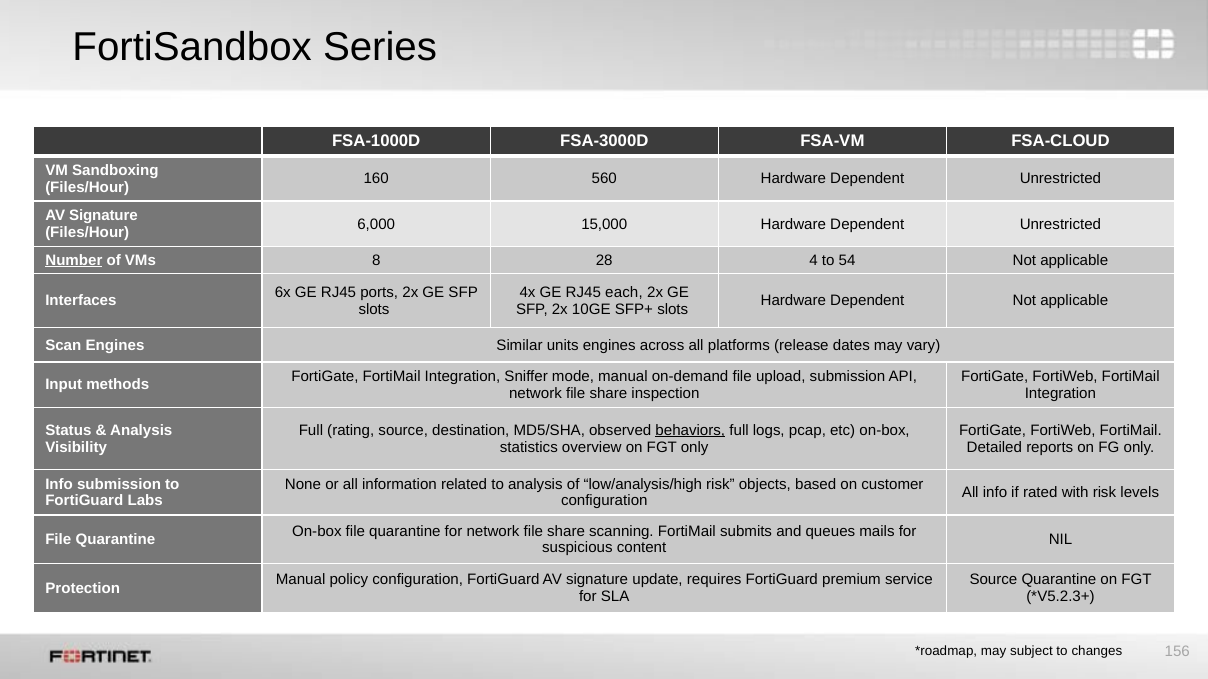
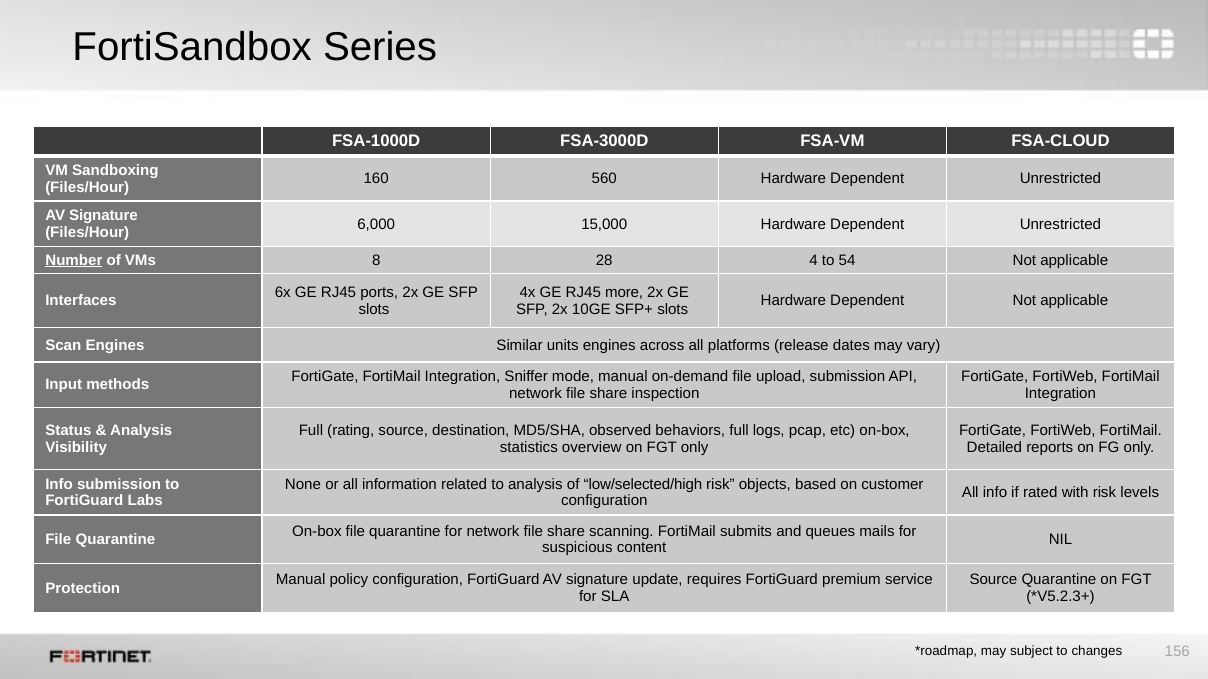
each: each -> more
behaviors underline: present -> none
low/analysis/high: low/analysis/high -> low/selected/high
